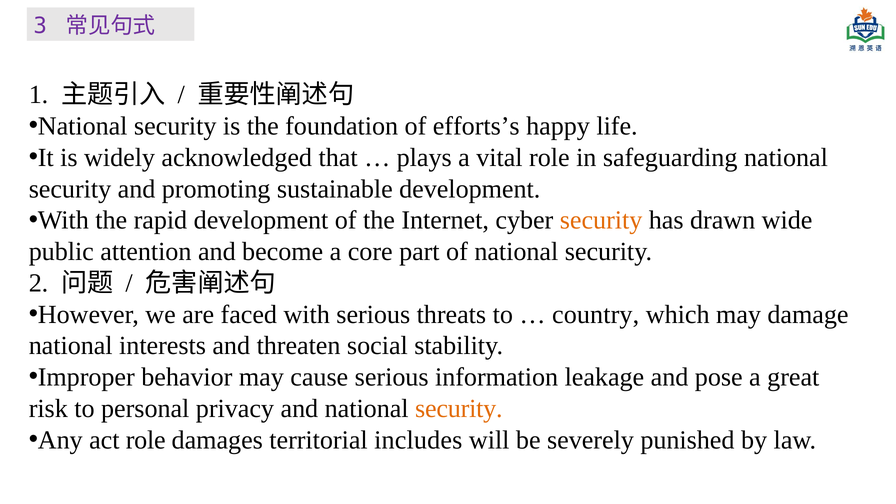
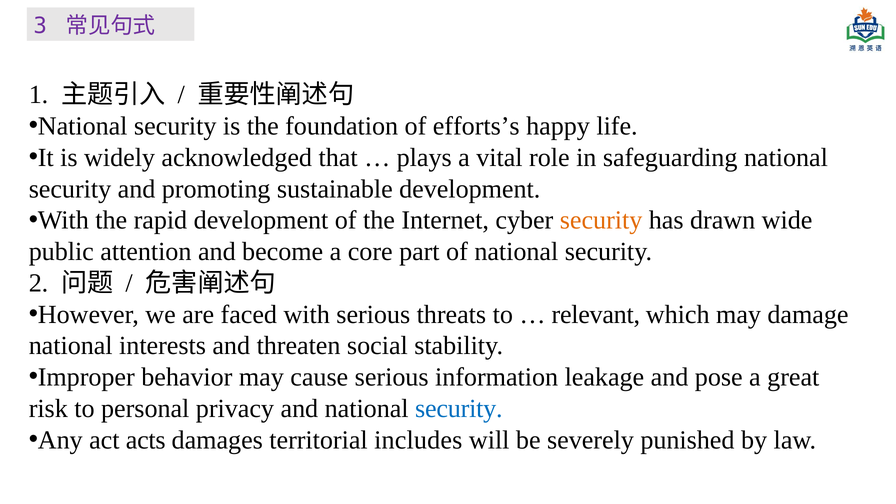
country: country -> relevant
security at (459, 409) colour: orange -> blue
act role: role -> acts
